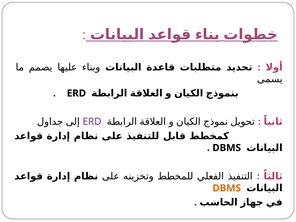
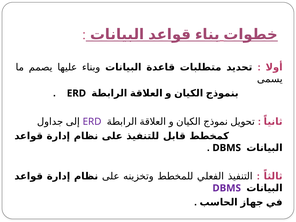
DBMS at (227, 188) colour: orange -> purple
